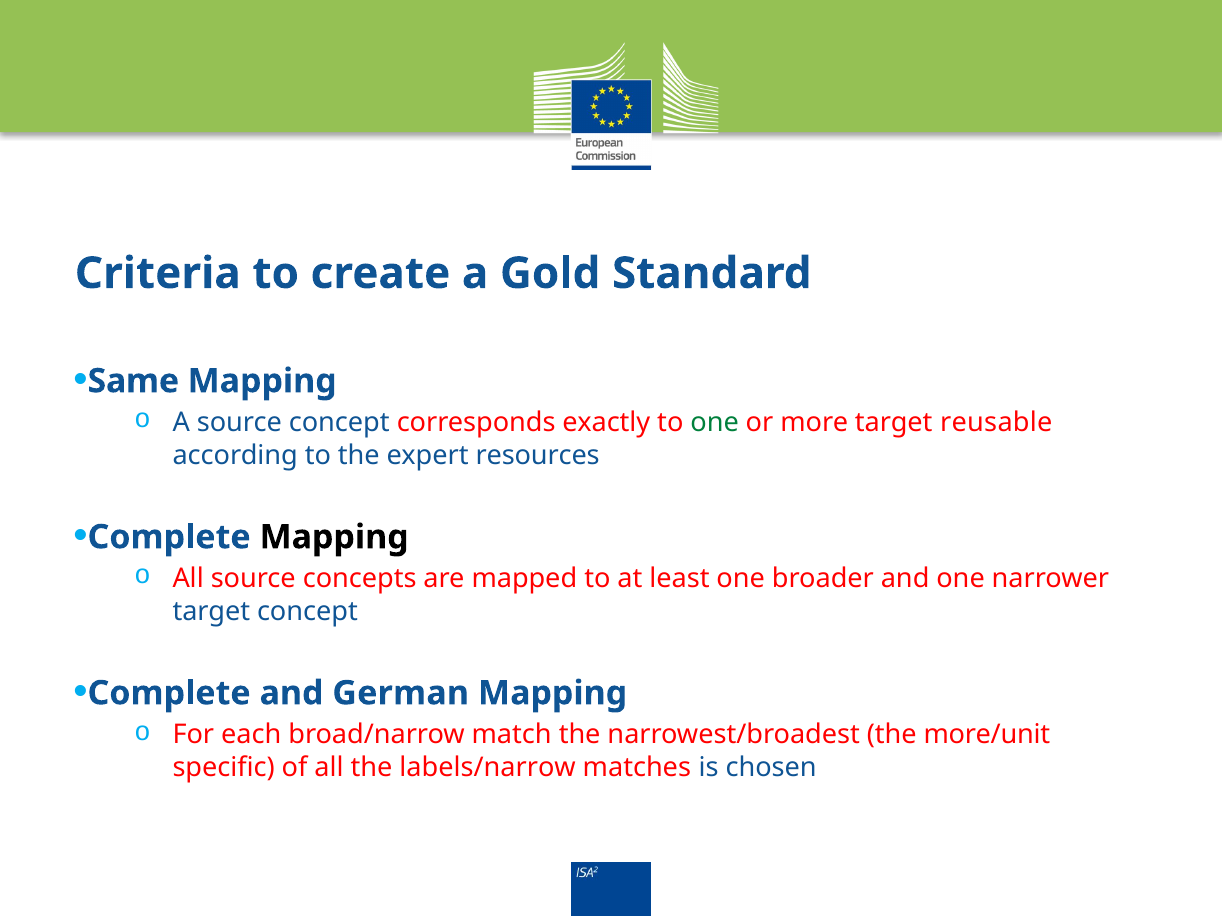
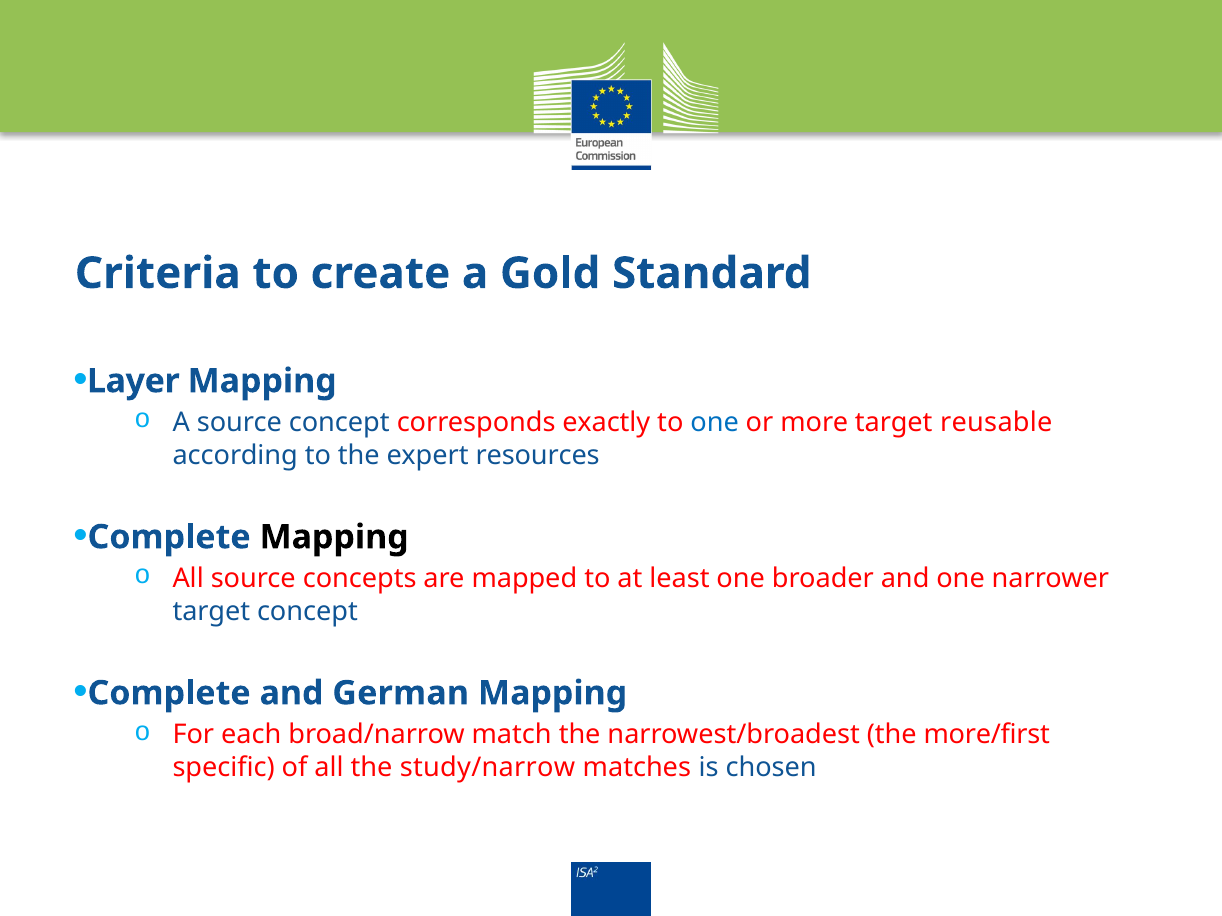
Same: Same -> Layer
one at (715, 423) colour: green -> blue
more/unit: more/unit -> more/first
labels/narrow: labels/narrow -> study/narrow
